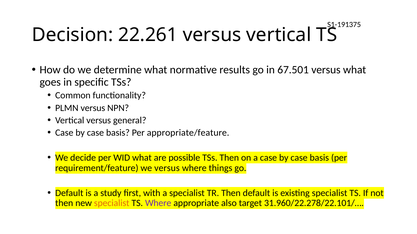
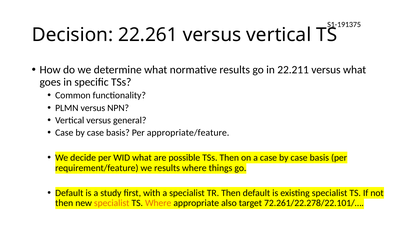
67.501: 67.501 -> 22.211
we versus: versus -> results
Where at (158, 204) colour: purple -> orange
31.960/22.278/22.101/…: 31.960/22.278/22.101/… -> 72.261/22.278/22.101/…
